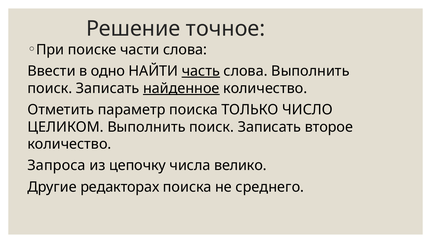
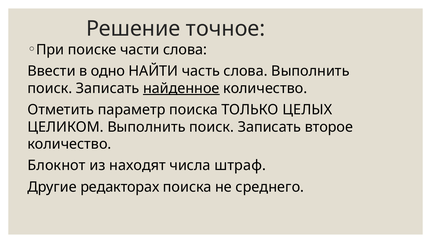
часть underline: present -> none
ЧИСЛО: ЧИСЛО -> ЦЕЛЫХ
Запроса: Запроса -> Блокнот
цепочку: цепочку -> находят
велико: велико -> штраф
